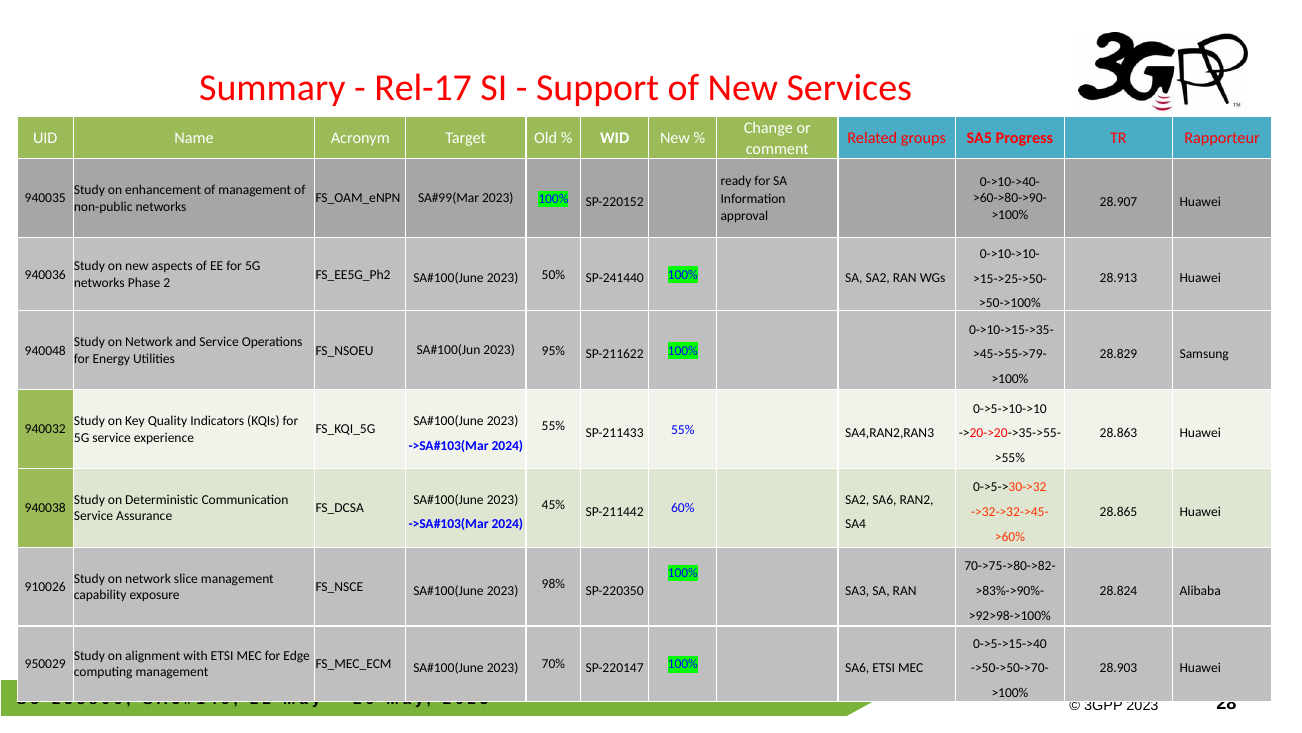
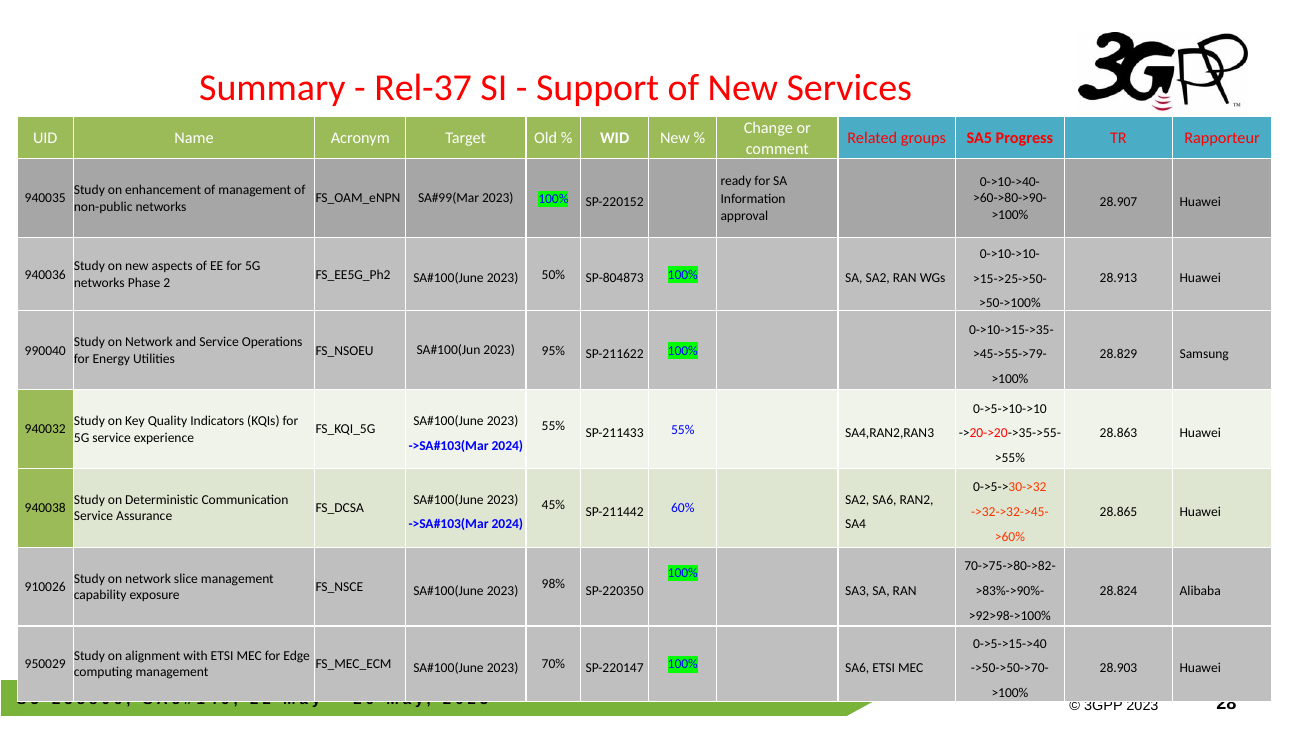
Rel-17: Rel-17 -> Rel-37
SP-241440: SP-241440 -> SP-804873
940048: 940048 -> 990040
